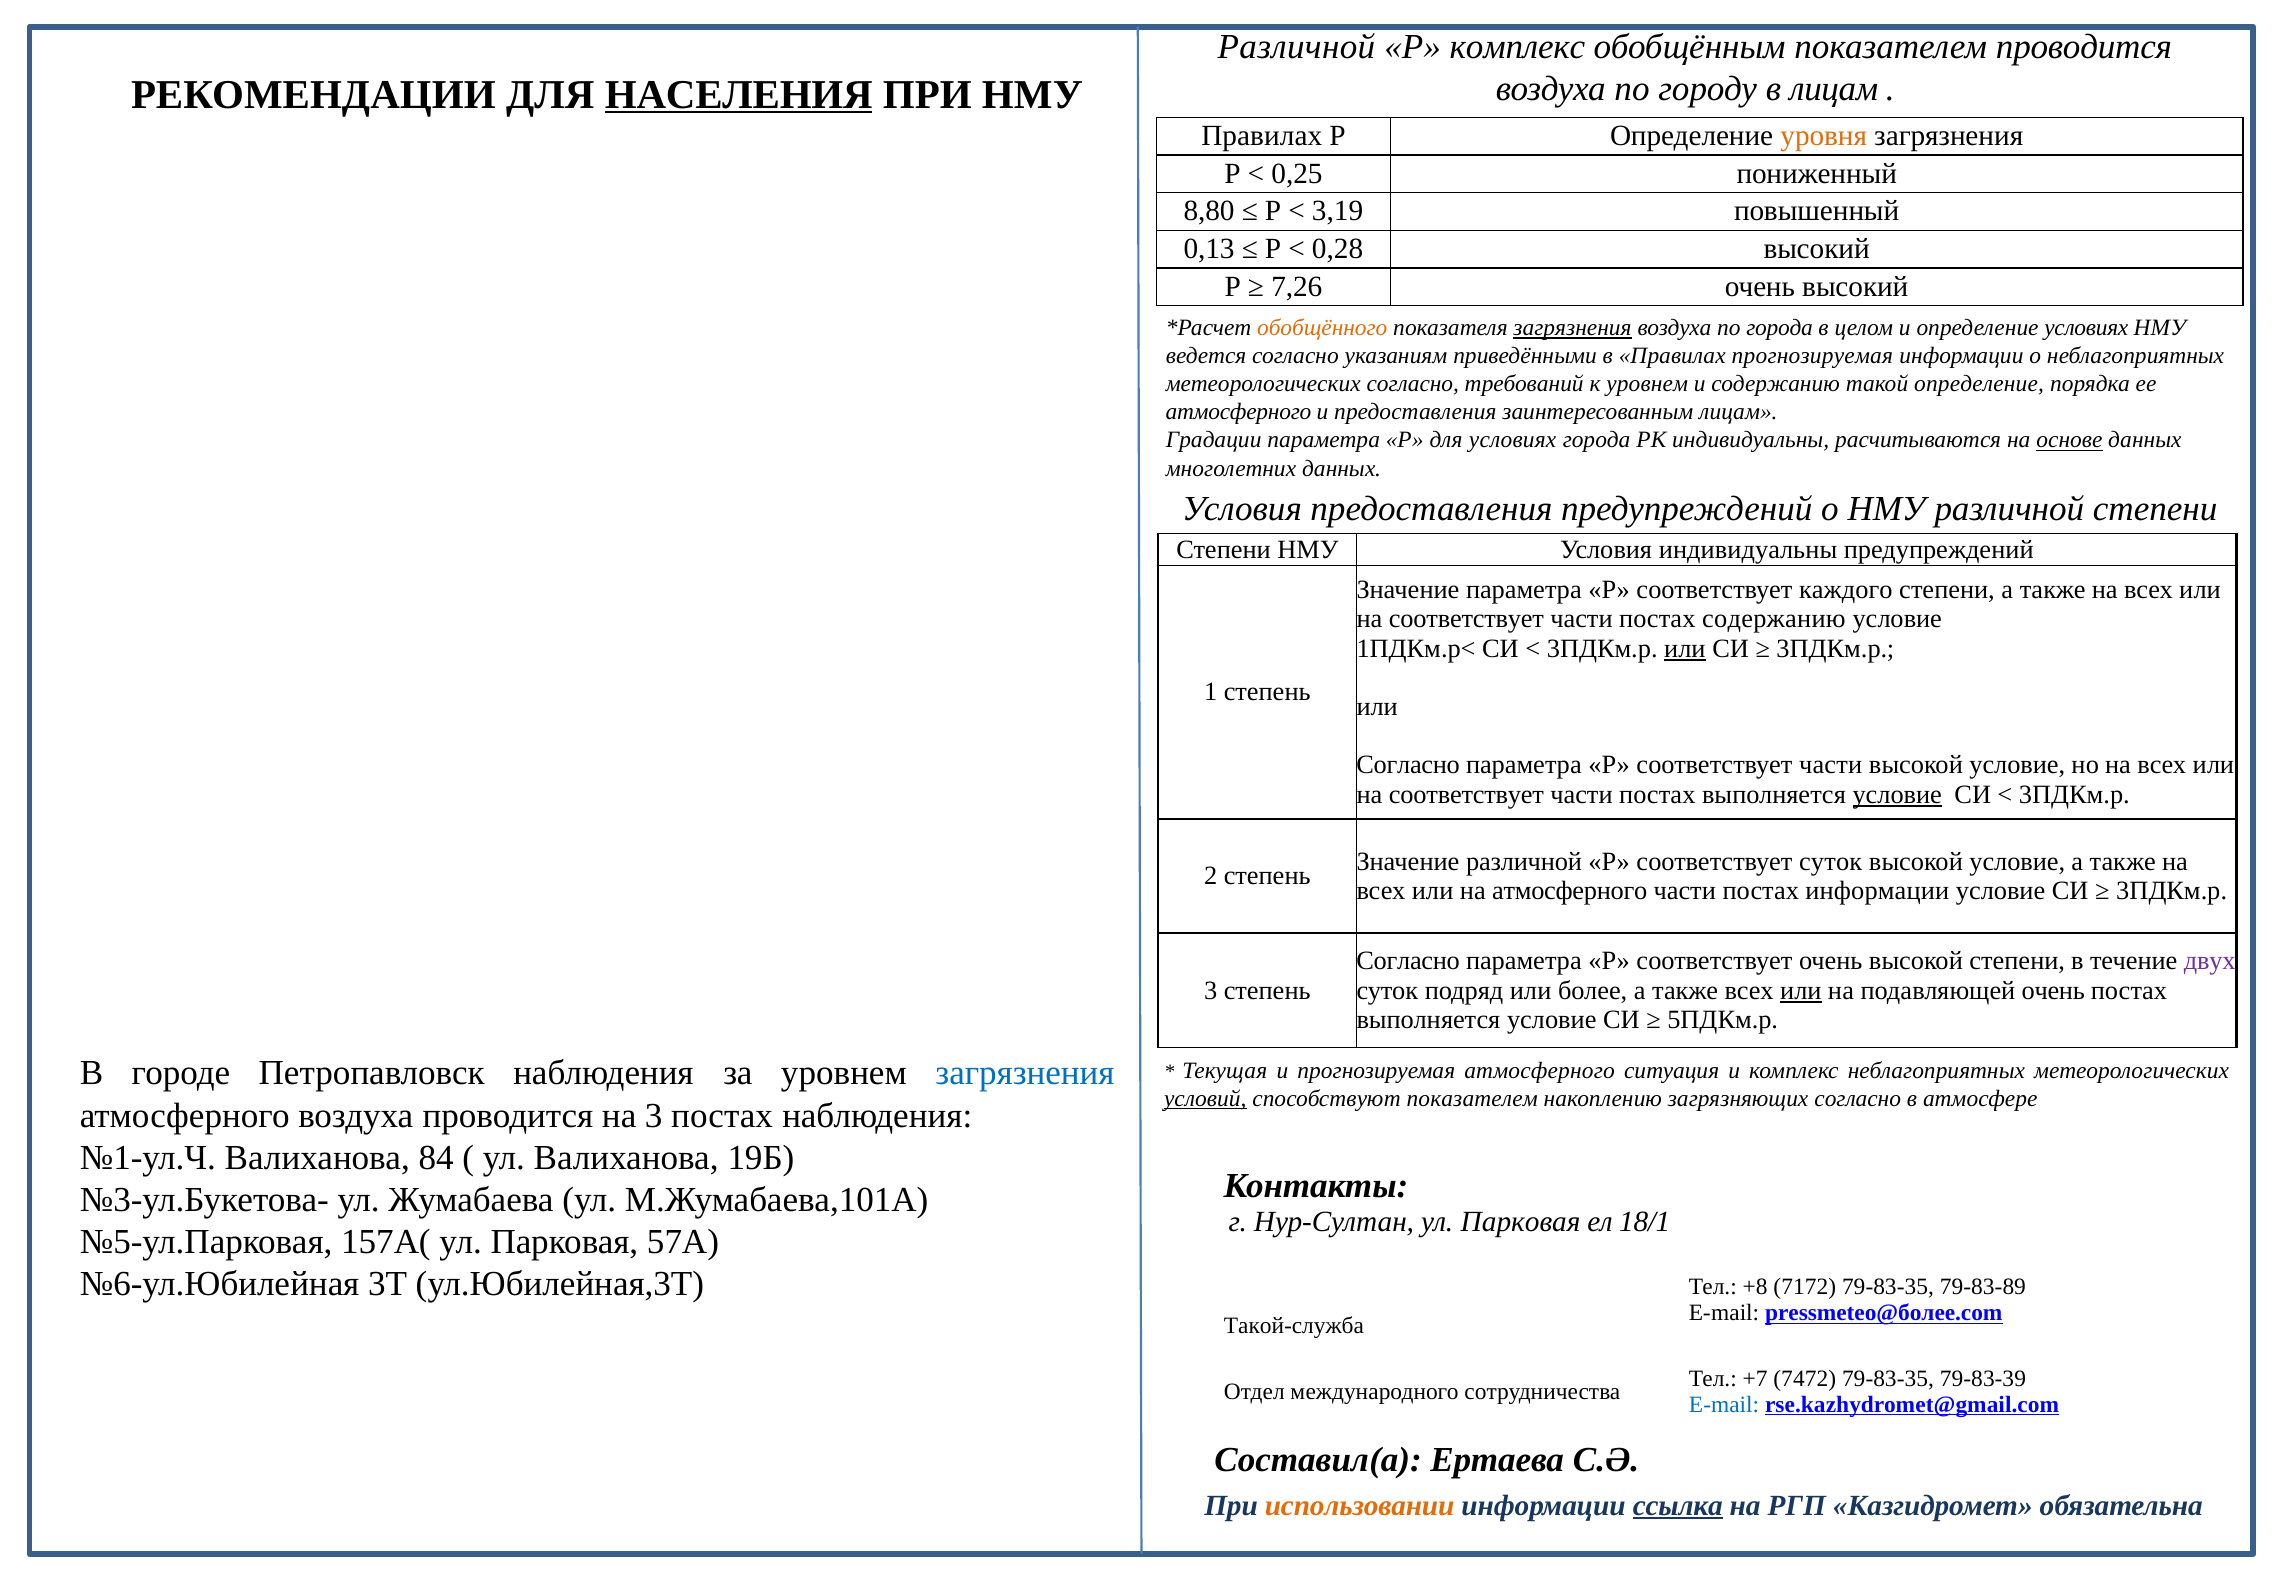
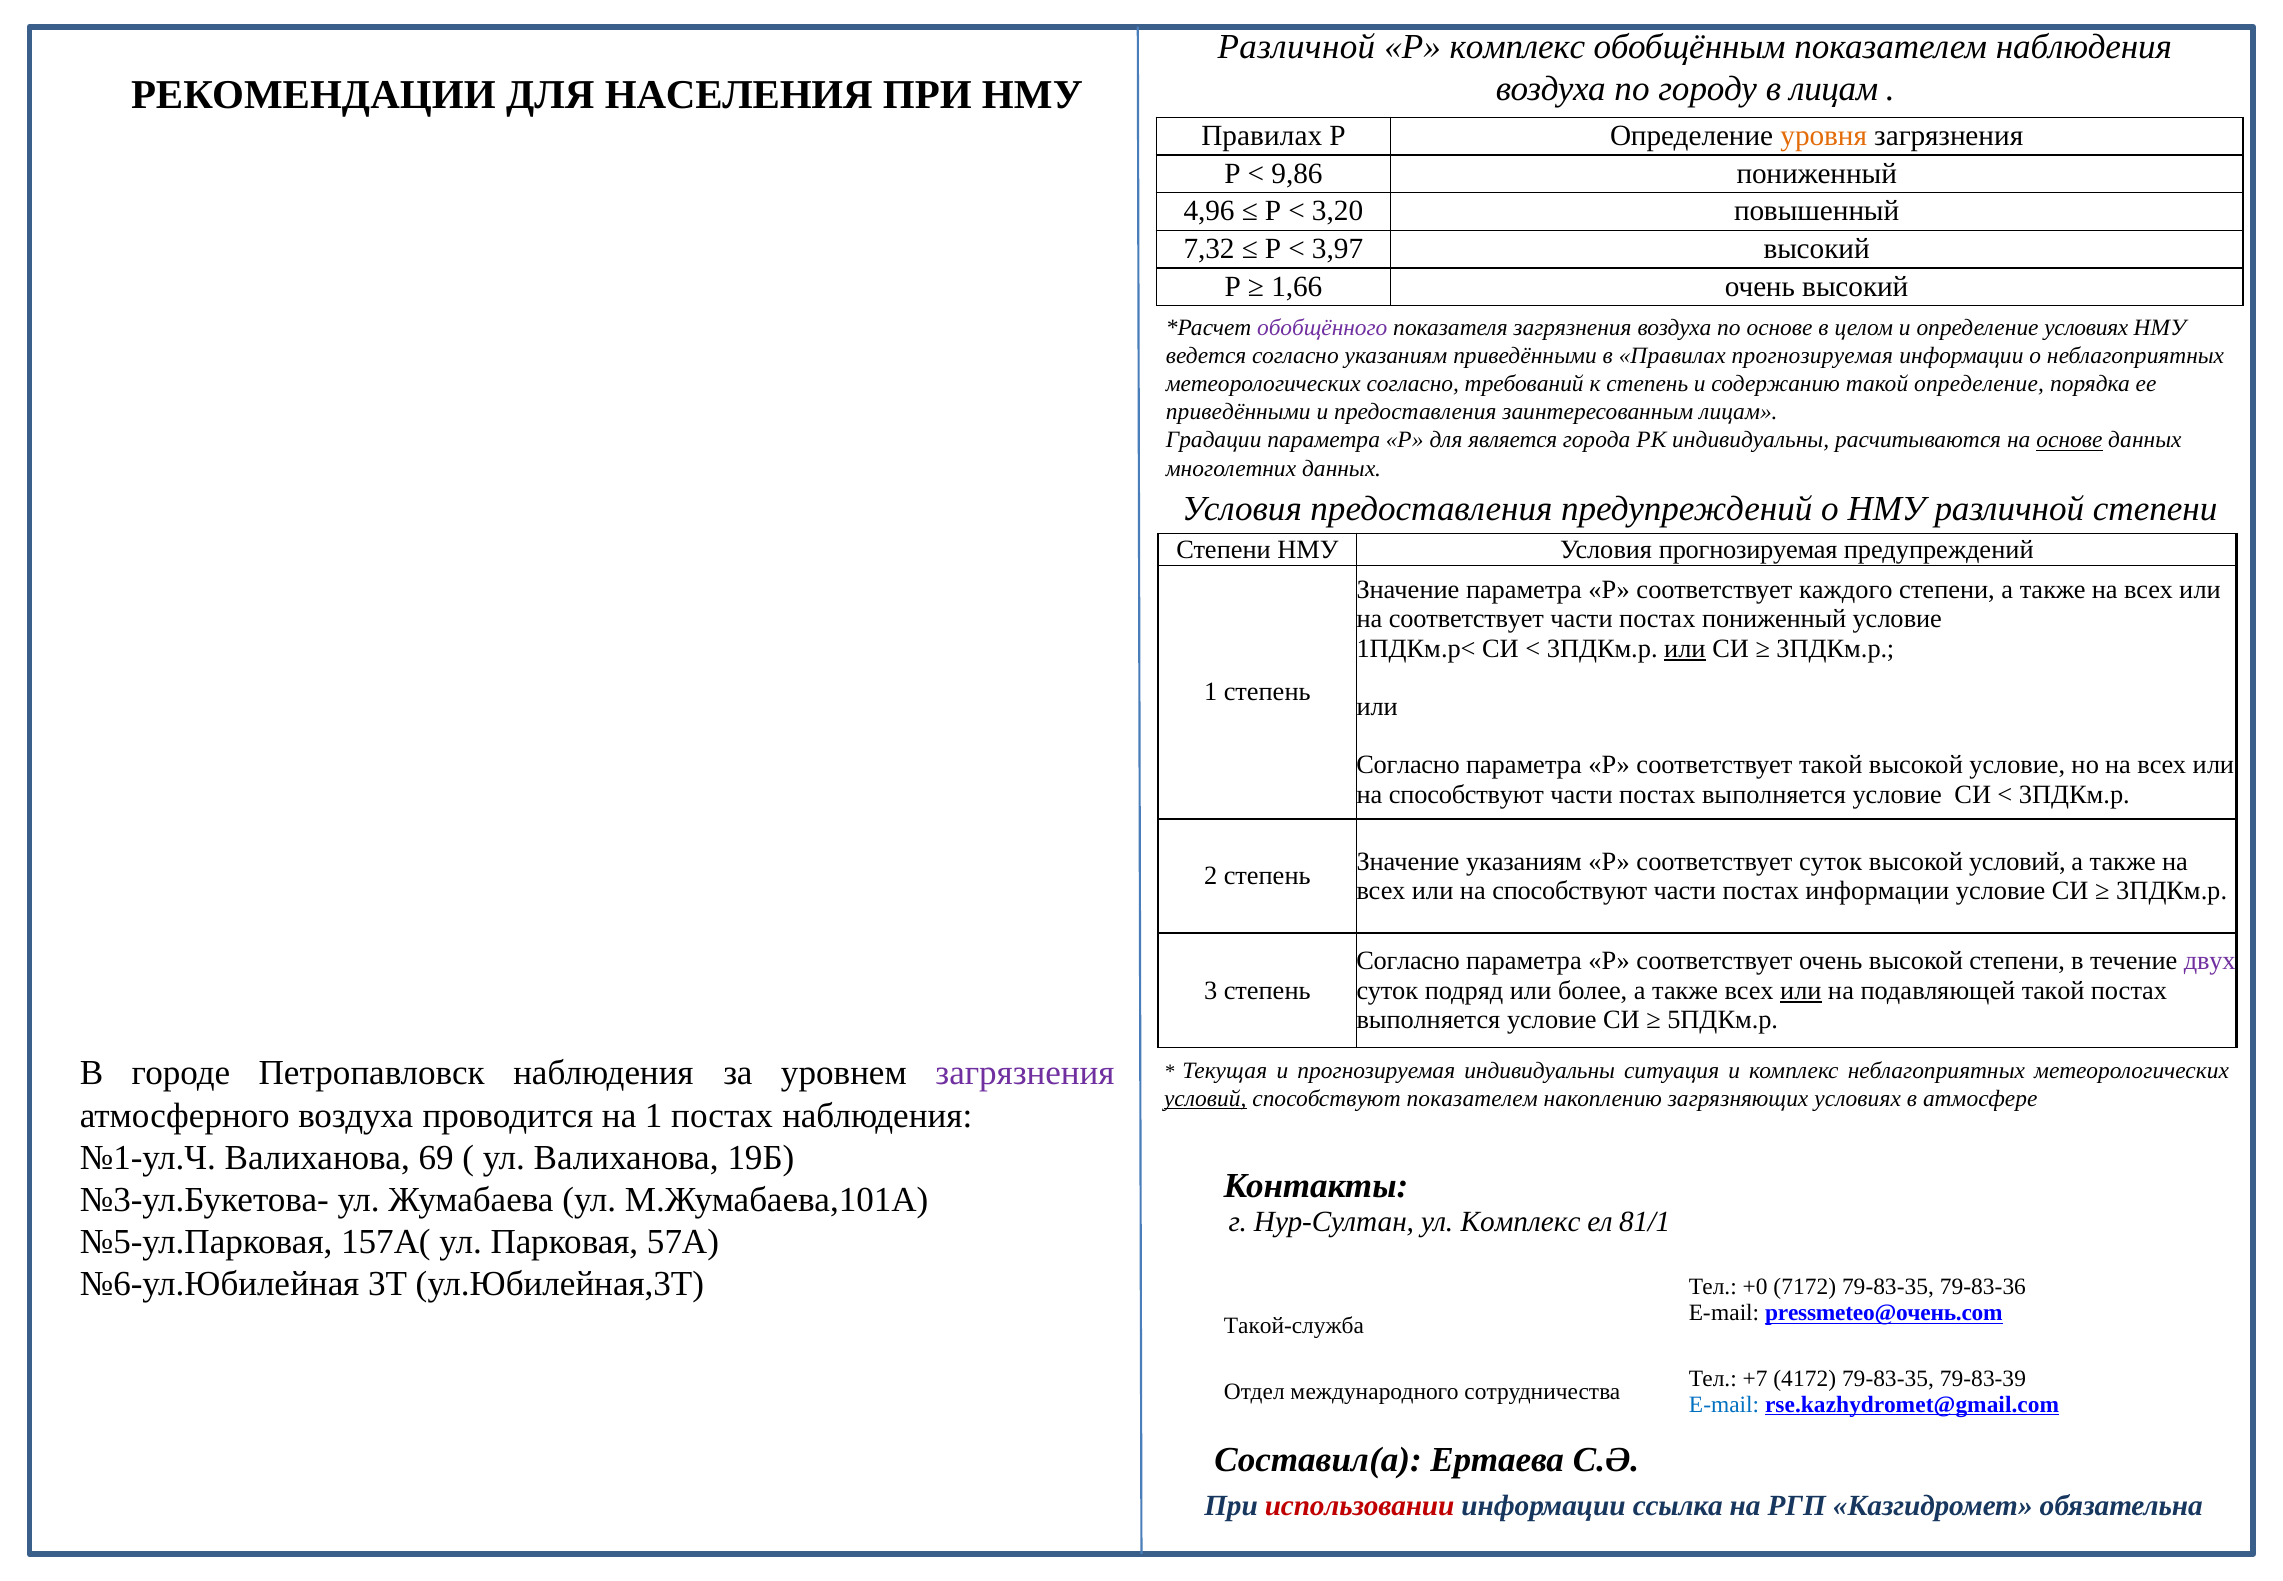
показателем проводится: проводится -> наблюдения
НАСЕЛЕНИЯ underline: present -> none
0,25: 0,25 -> 9,86
8,80: 8,80 -> 4,96
3,19: 3,19 -> 3,20
0,13: 0,13 -> 7,32
0,28: 0,28 -> 3,97
7,26: 7,26 -> 1,66
обобщённого colour: orange -> purple
загрязнения at (1572, 328) underline: present -> none
по города: города -> основе
к уровнем: уровнем -> степень
атмосферного at (1238, 412): атмосферного -> приведёнными
для условиях: условиях -> является
Условия индивидуальны: индивидуальны -> прогнозируемая
постах содержанию: содержанию -> пониженный
Р соответствует части: части -> такой
соответствует at (1466, 794): соответствует -> способствуют
условие at (1897, 794) underline: present -> none
Значение различной: различной -> указаниям
условие at (2017, 861): условие -> условий
атмосферного at (1570, 891): атмосферного -> способствуют
подавляющей очень: очень -> такой
загрязнения at (1025, 1073) colour: blue -> purple
прогнозируемая атмосферного: атмосферного -> индивидуальны
загрязняющих согласно: согласно -> условиях
на 3: 3 -> 1
84: 84 -> 69
Нур-Султан ул Парковая: Парковая -> Комплекс
18/1: 18/1 -> 81/1
+8: +8 -> +0
79-83-89: 79-83-89 -> 79-83-36
pressmeteo@более.com: pressmeteo@более.com -> pressmeteo@очень.com
7472: 7472 -> 4172
использовании colour: orange -> red
ссылка underline: present -> none
